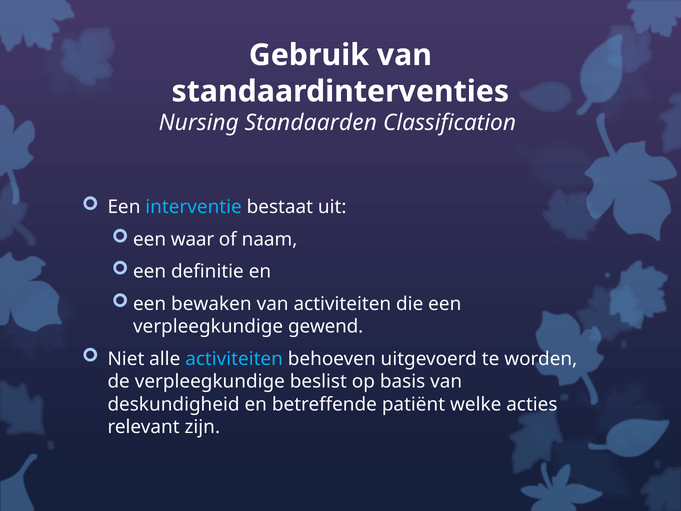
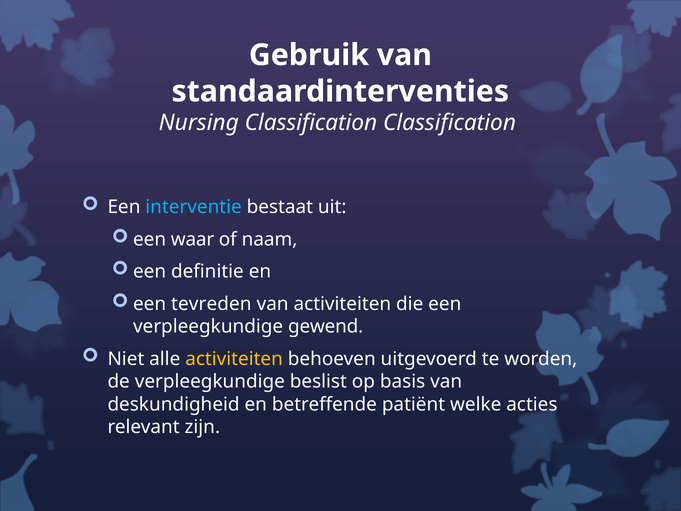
Nursing Standaarden: Standaarden -> Classification
bewaken: bewaken -> tevreden
activiteiten at (234, 359) colour: light blue -> yellow
